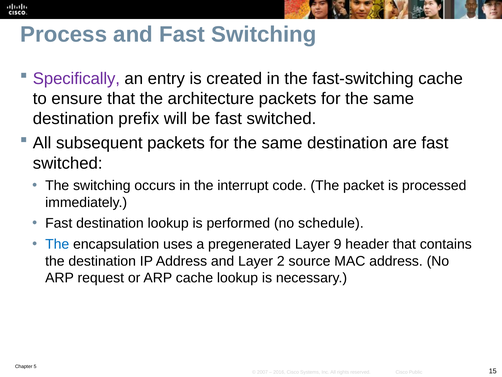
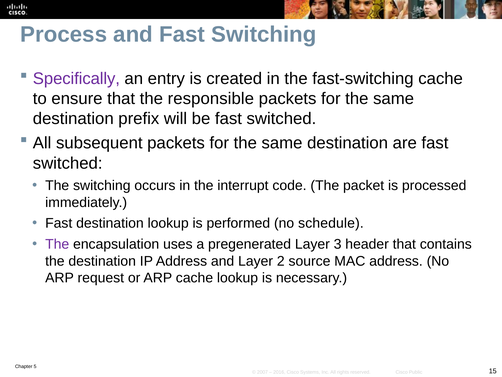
architecture: architecture -> responsible
The at (57, 244) colour: blue -> purple
9: 9 -> 3
